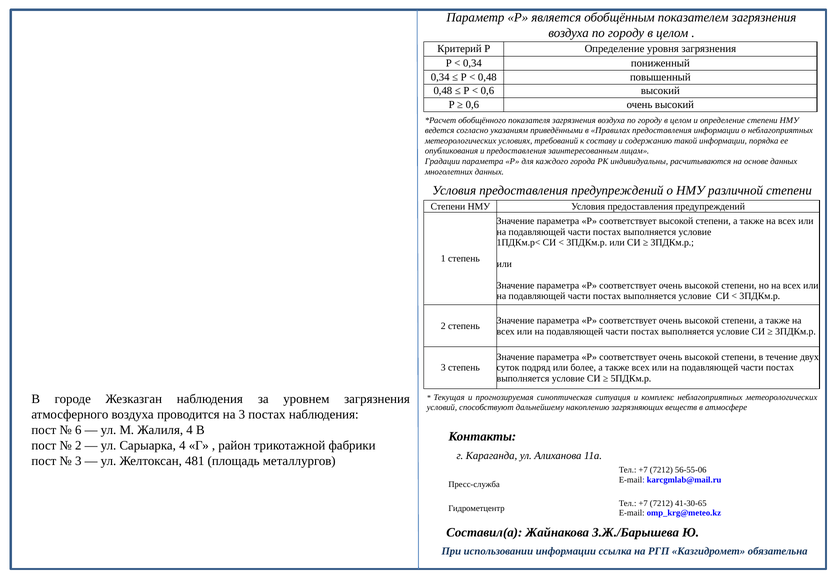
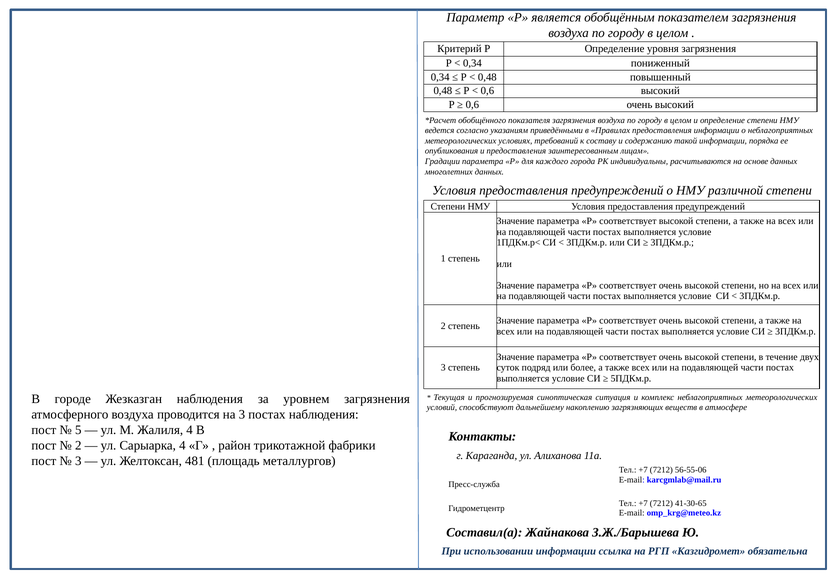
6: 6 -> 5
